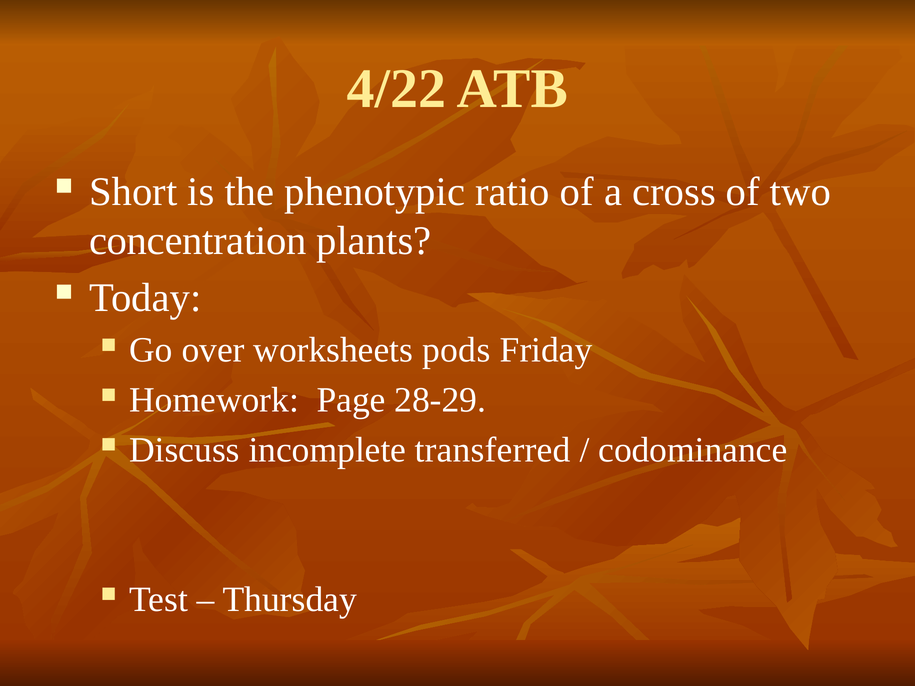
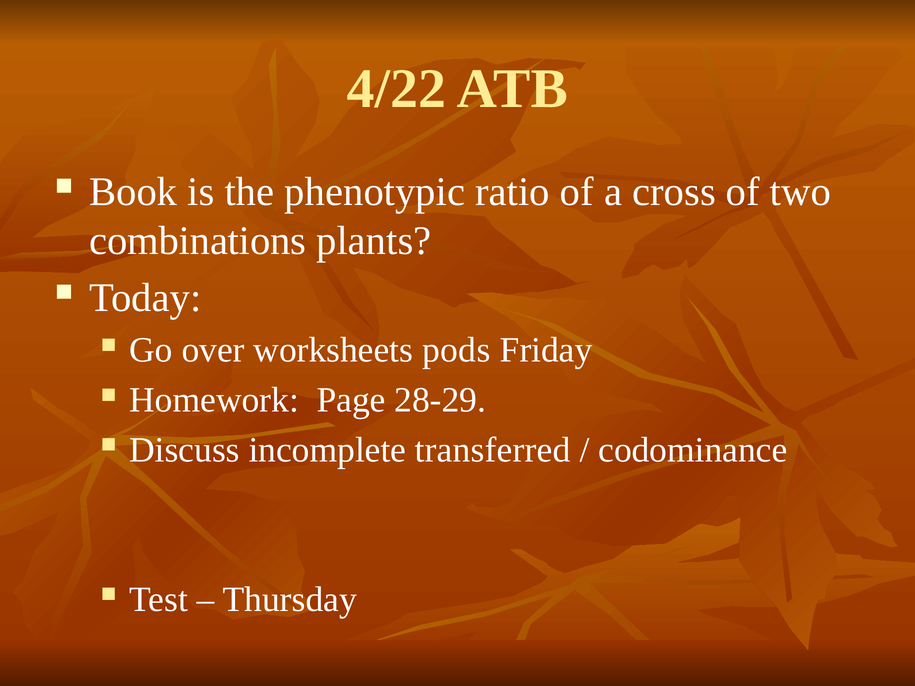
Short: Short -> Book
concentration: concentration -> combinations
